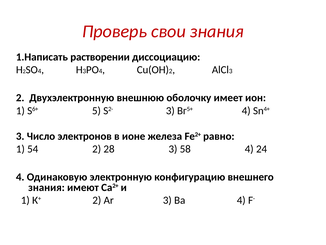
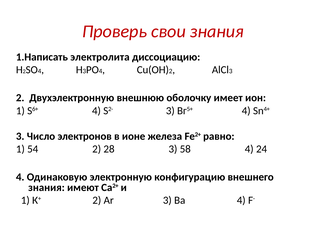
растворении: растворении -> электролита
S6+ 5: 5 -> 4
